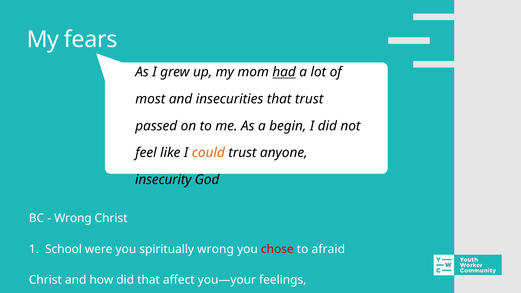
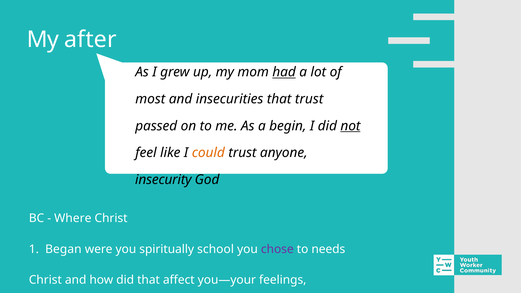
fears: fears -> after
not underline: none -> present
Wrong at (73, 218): Wrong -> Where
School: School -> Began
spiritually wrong: wrong -> school
chose colour: red -> purple
afraid: afraid -> needs
